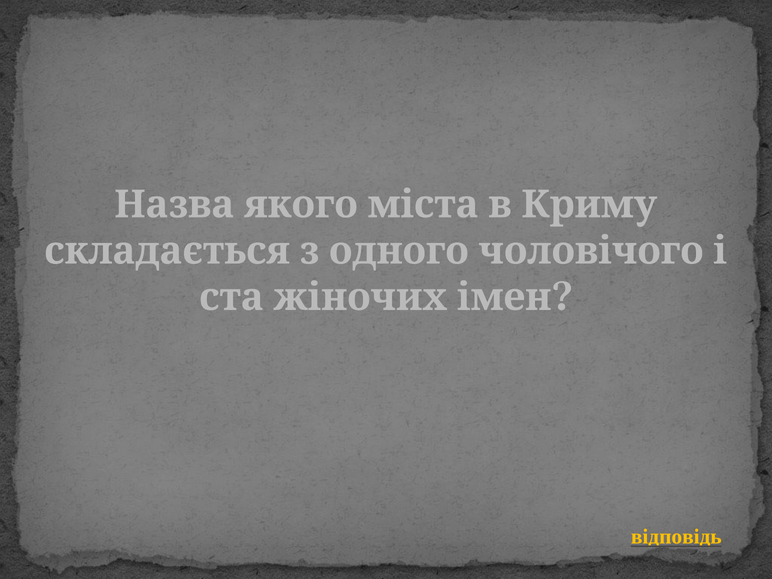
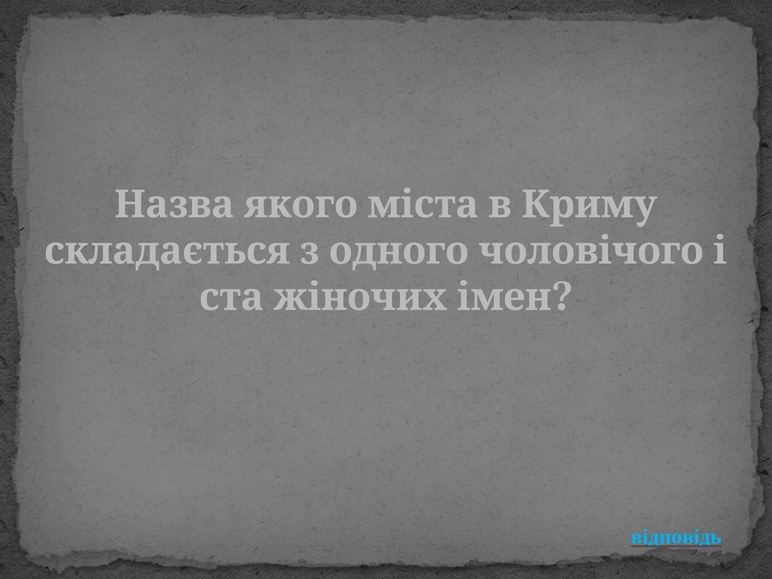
відповідь colour: yellow -> light blue
